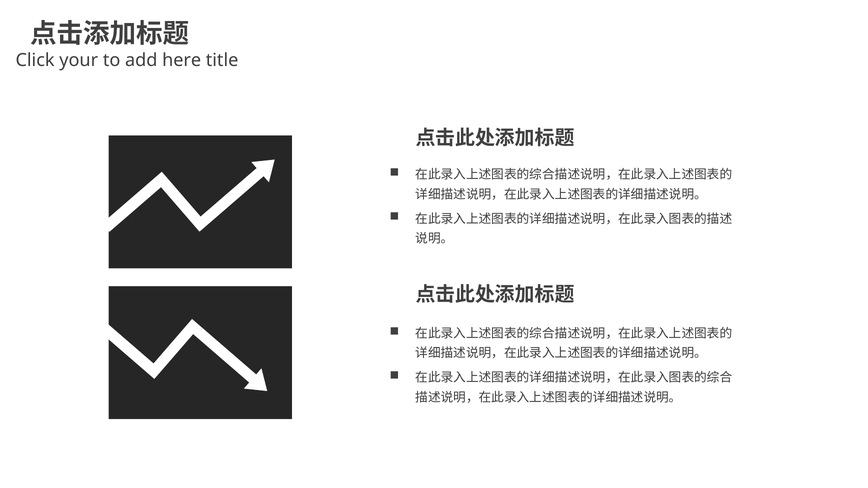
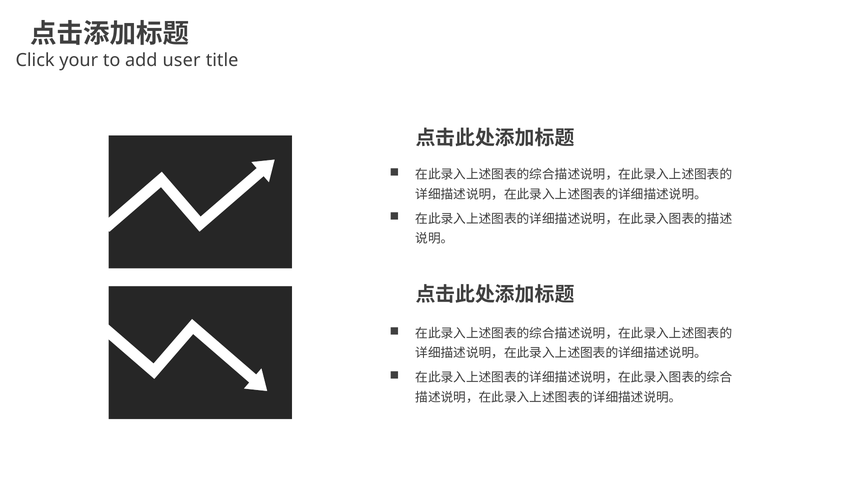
here: here -> user
